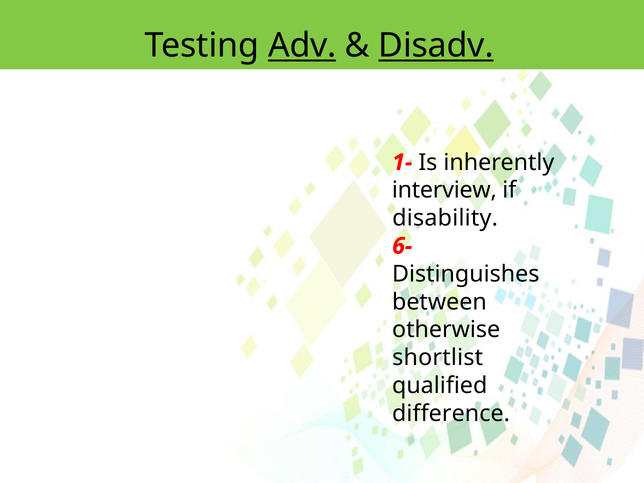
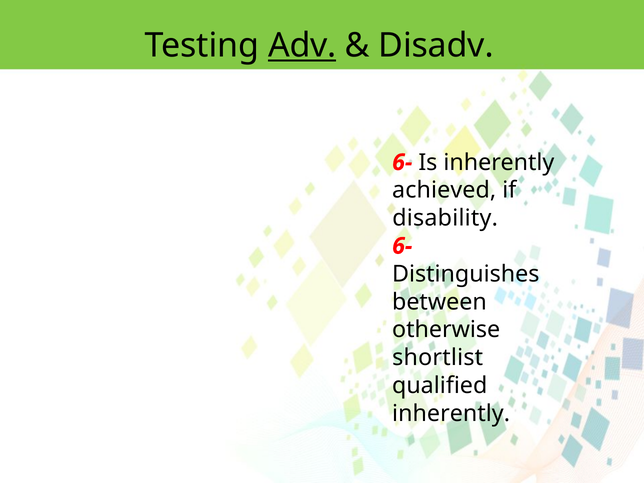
Disadv underline: present -> none
1- at (402, 162): 1- -> 6-
interview: interview -> achieved
difference at (451, 413): difference -> inherently
